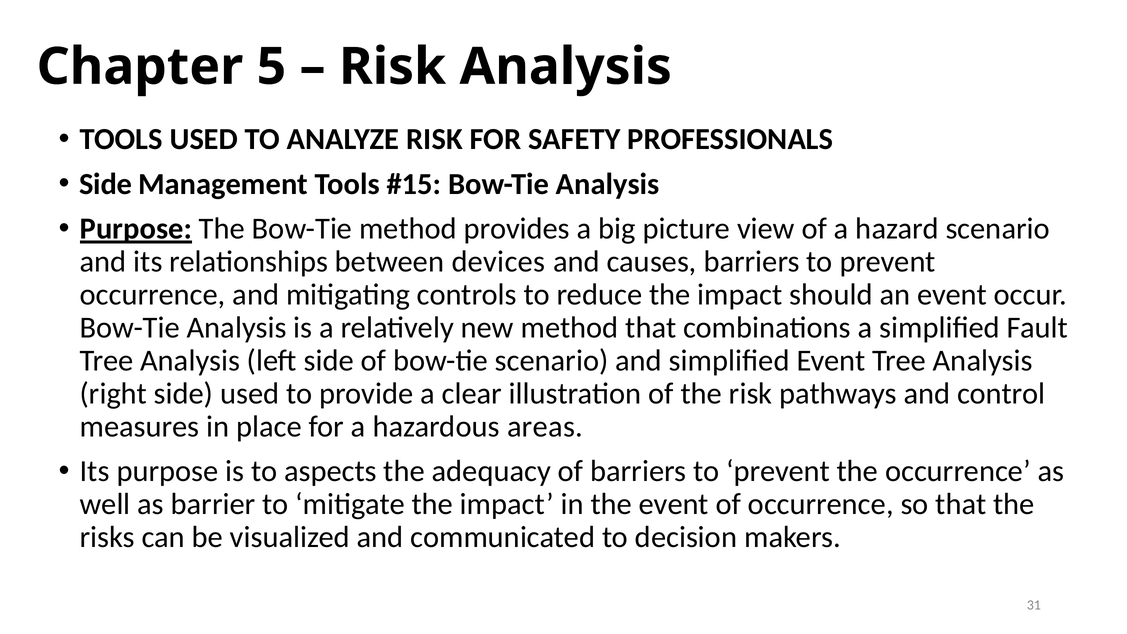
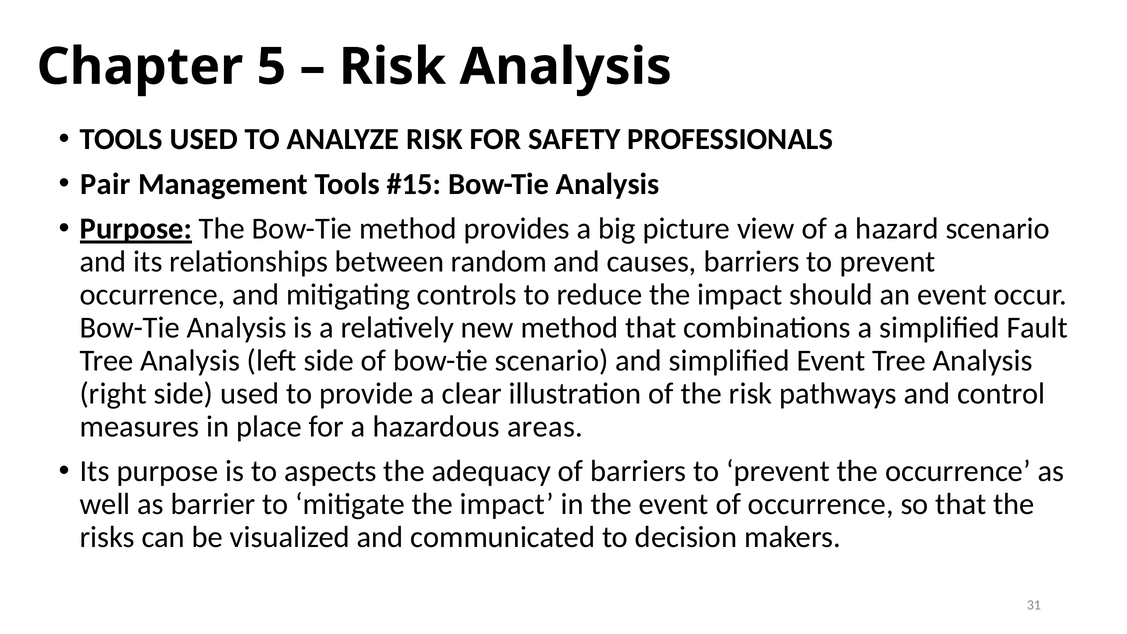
Side at (106, 184): Side -> Pair
devices: devices -> random
